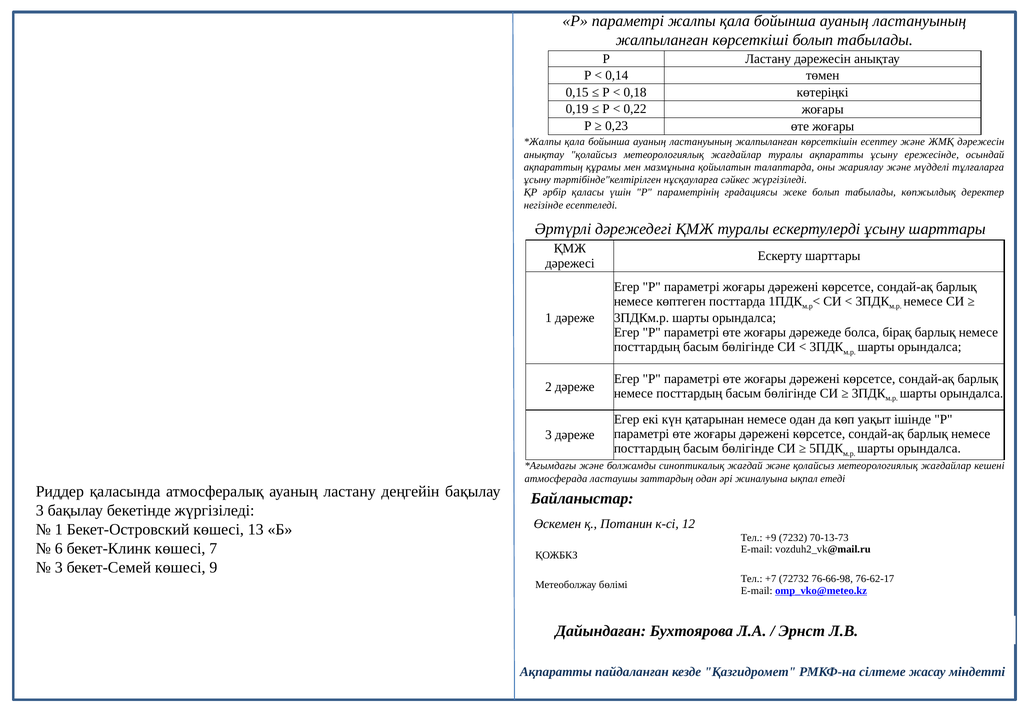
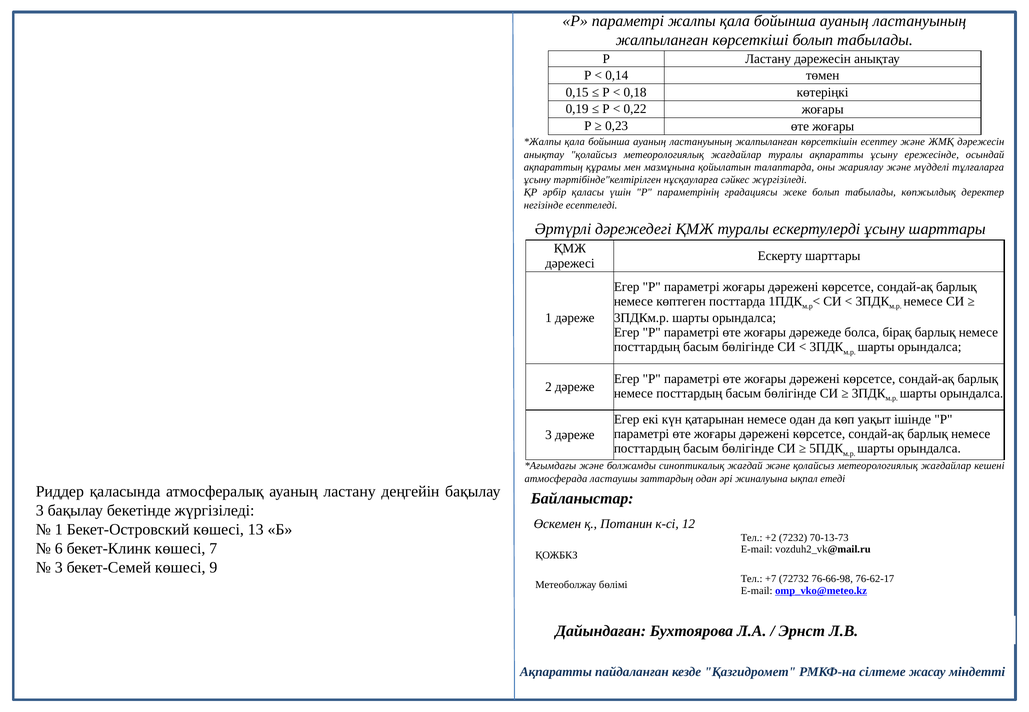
+9: +9 -> +2
